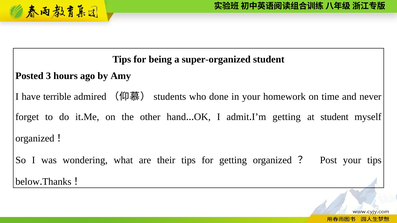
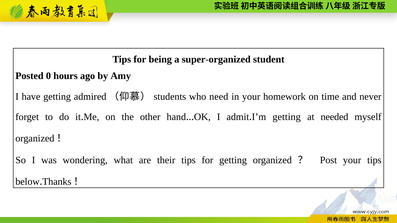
3: 3 -> 0
have terrible: terrible -> getting
done: done -> need
at student: student -> needed
